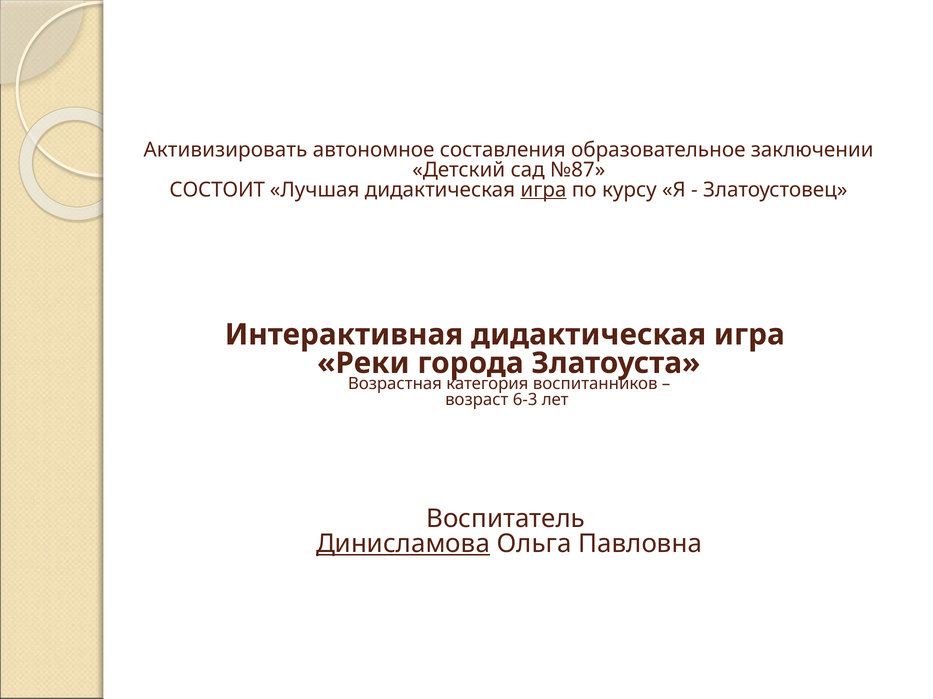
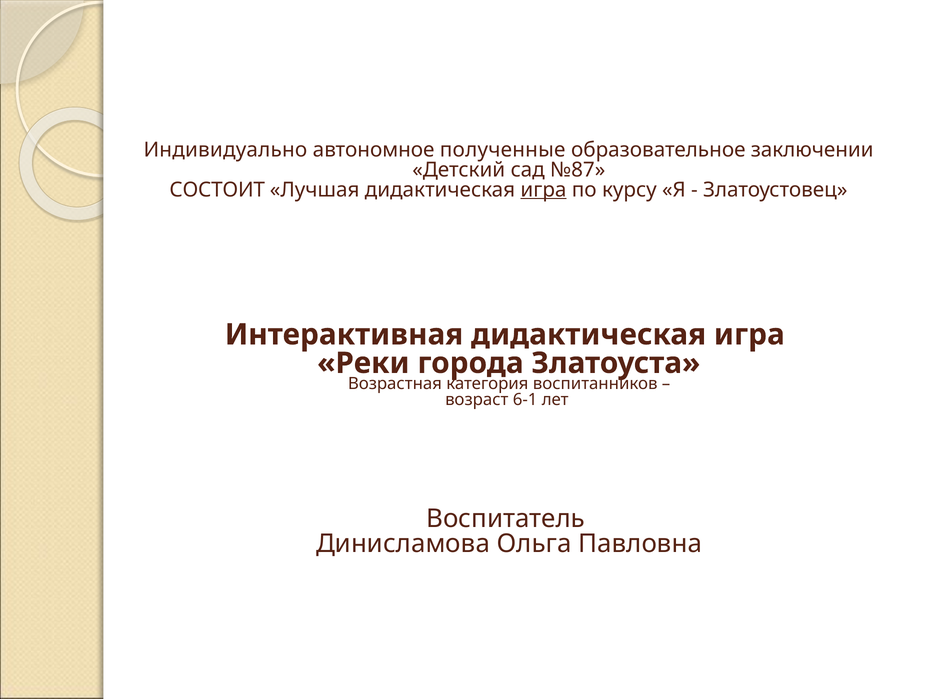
Активизировать: Активизировать -> Индивидуально
составления: составления -> полученные
6-3: 6-3 -> 6-1
Динисламова underline: present -> none
